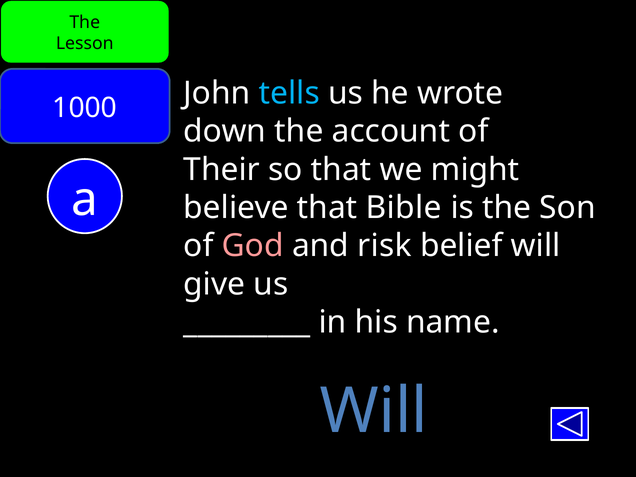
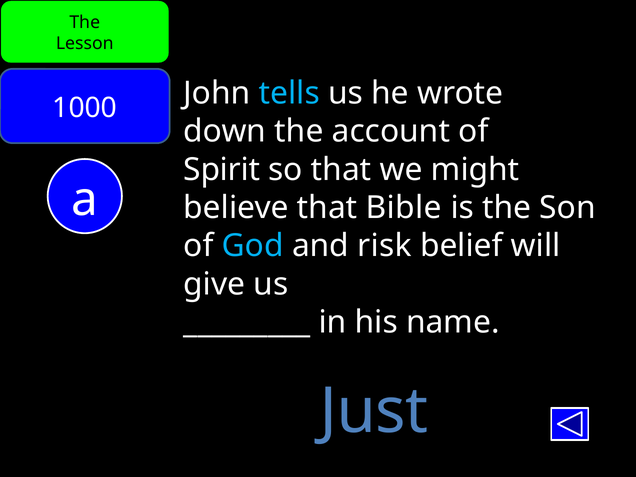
Their: Their -> Spirit
God colour: pink -> light blue
Will at (374, 411): Will -> Just
